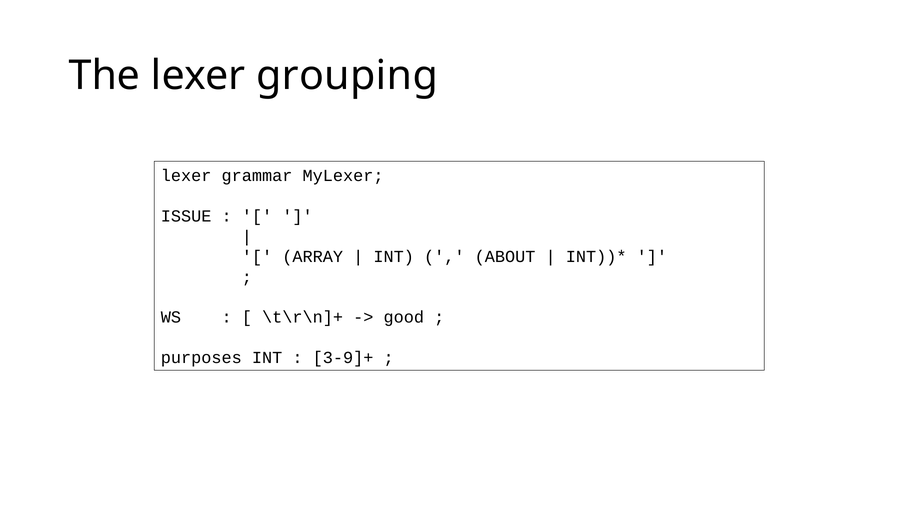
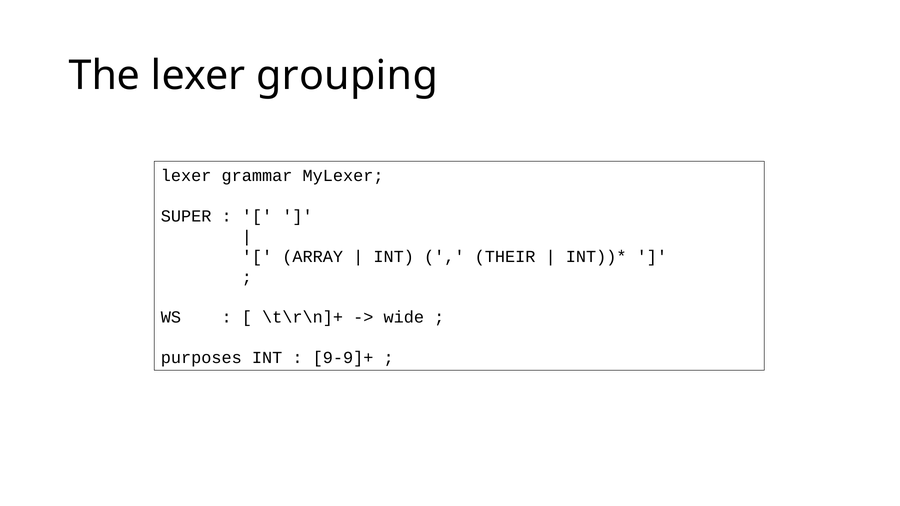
ISSUE: ISSUE -> SUPER
ABOUT: ABOUT -> THEIR
good: good -> wide
3-9]+: 3-9]+ -> 9-9]+
